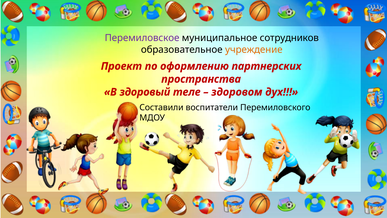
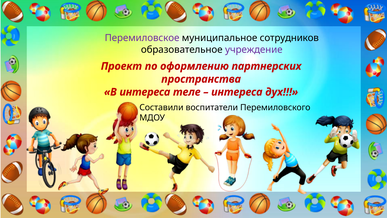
учреждение colour: orange -> purple
В здоровый: здоровый -> интереса
здоровом at (237, 92): здоровом -> интереса
